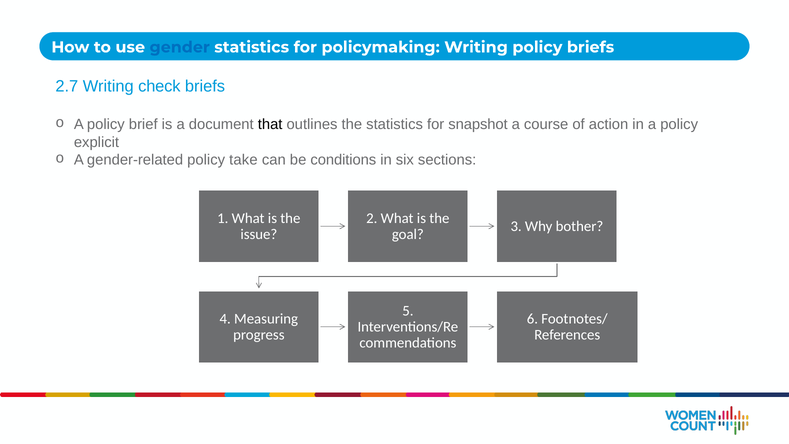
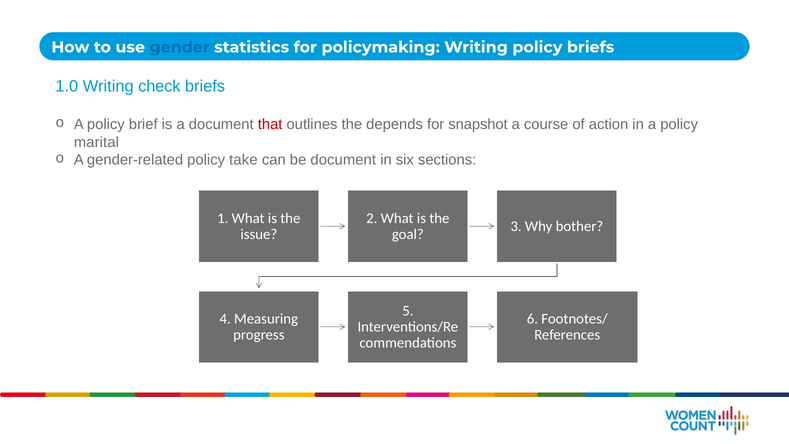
2.7: 2.7 -> 1.0
that colour: black -> red
the statistics: statistics -> depends
explicit: explicit -> marital
be conditions: conditions -> document
